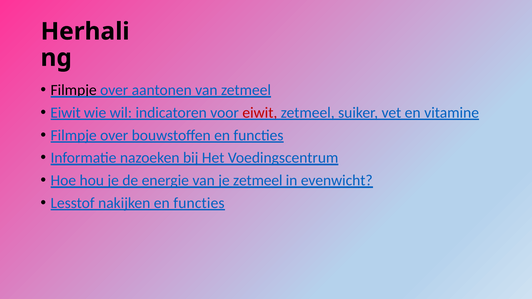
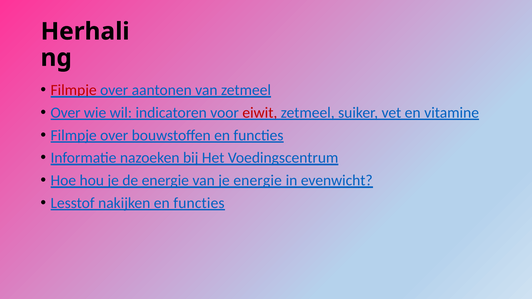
Filmpje at (74, 90) colour: black -> red
Eiwit at (66, 113): Eiwit -> Over
je zetmeel: zetmeel -> energie
